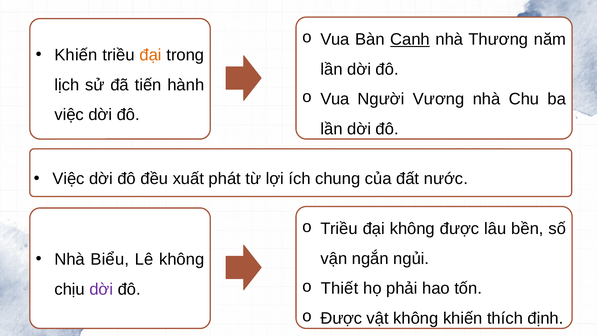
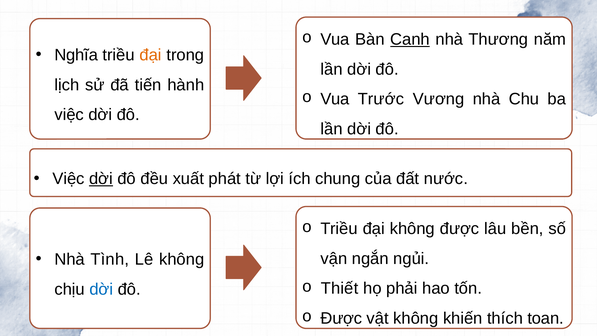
Khiến at (76, 55): Khiến -> Nghĩa
Người: Người -> Trước
dời at (101, 179) underline: none -> present
Biểu: Biểu -> Tình
dời at (101, 289) colour: purple -> blue
định: định -> toan
